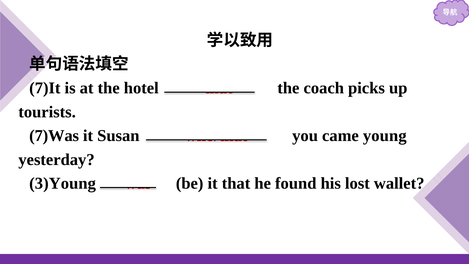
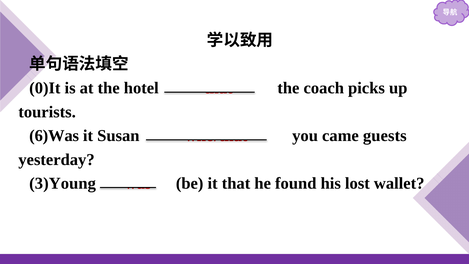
7)It: 7)It -> 0)It
7)Was: 7)Was -> 6)Was
young: young -> guests
